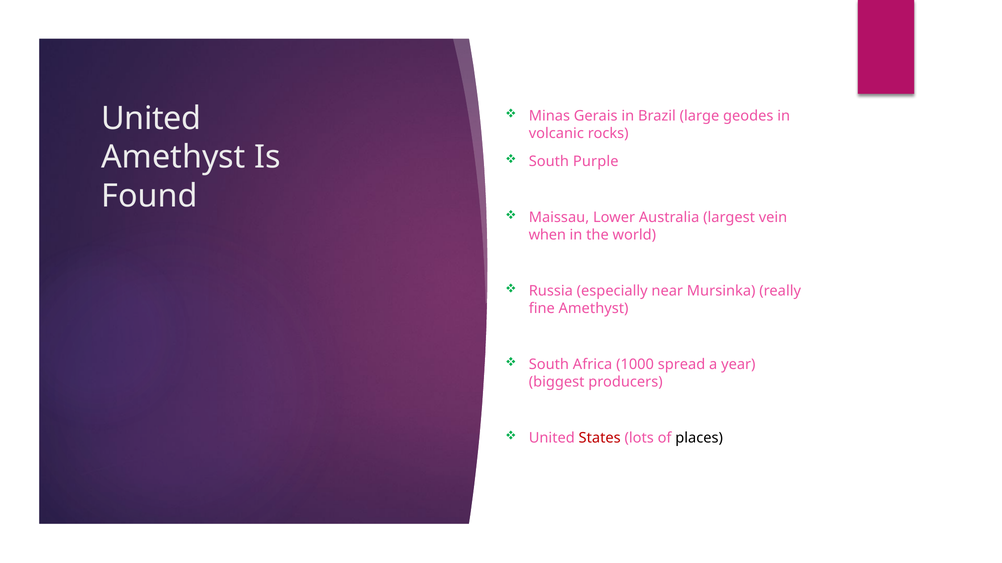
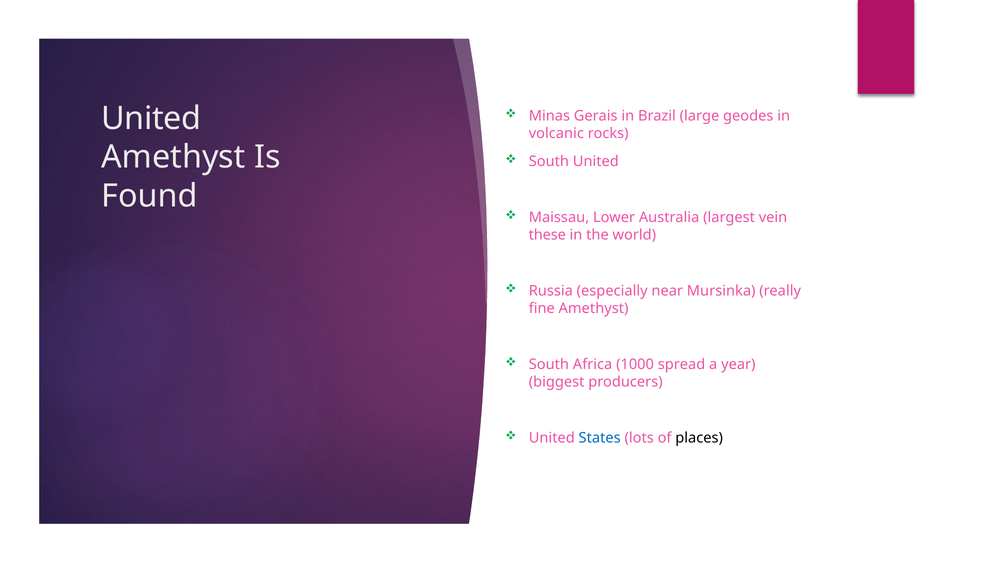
South Purple: Purple -> United
when: when -> these
States colour: red -> blue
